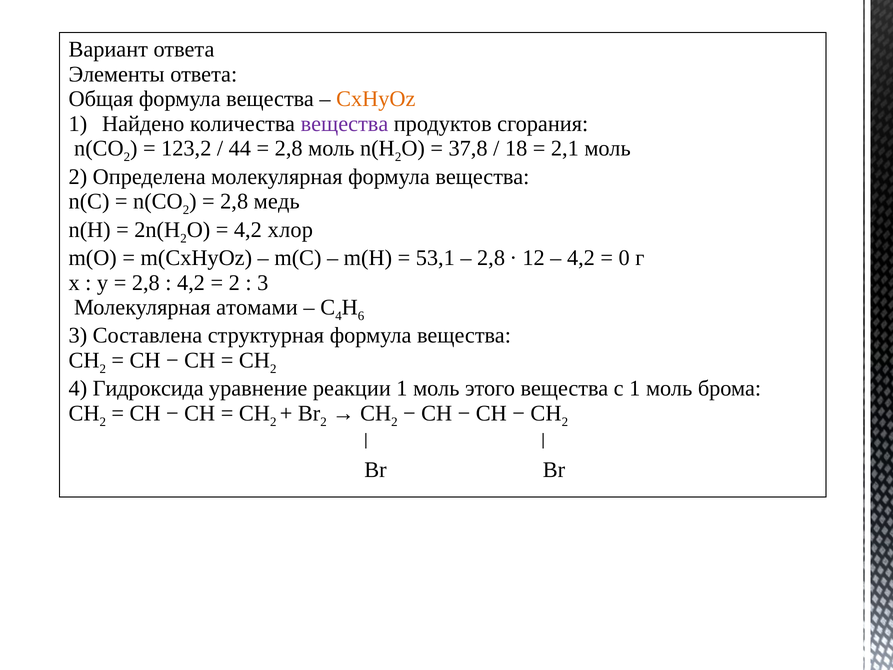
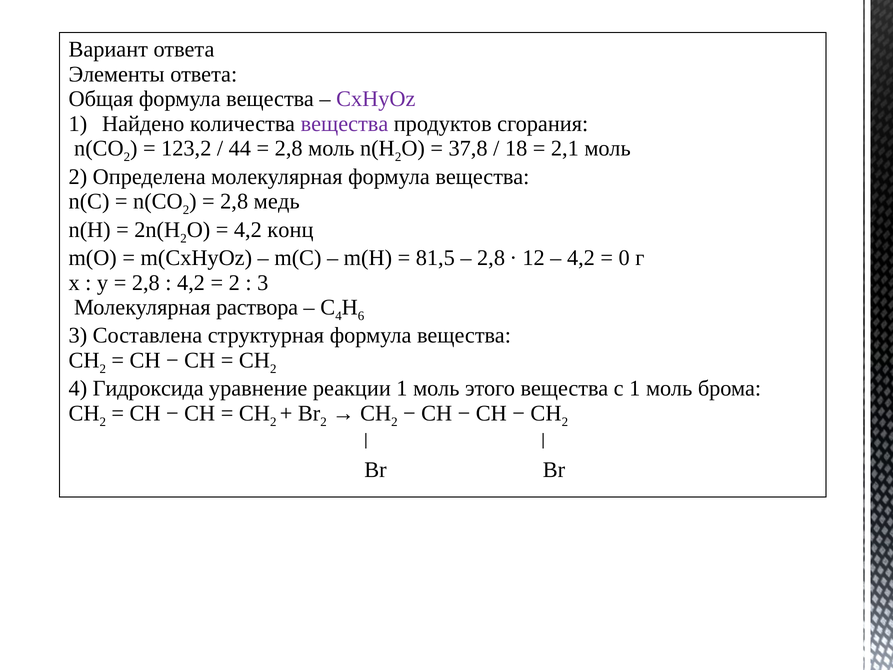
CxHyOz colour: orange -> purple
хлор: хлор -> конц
53,1: 53,1 -> 81,5
атомами: атомами -> раствора
